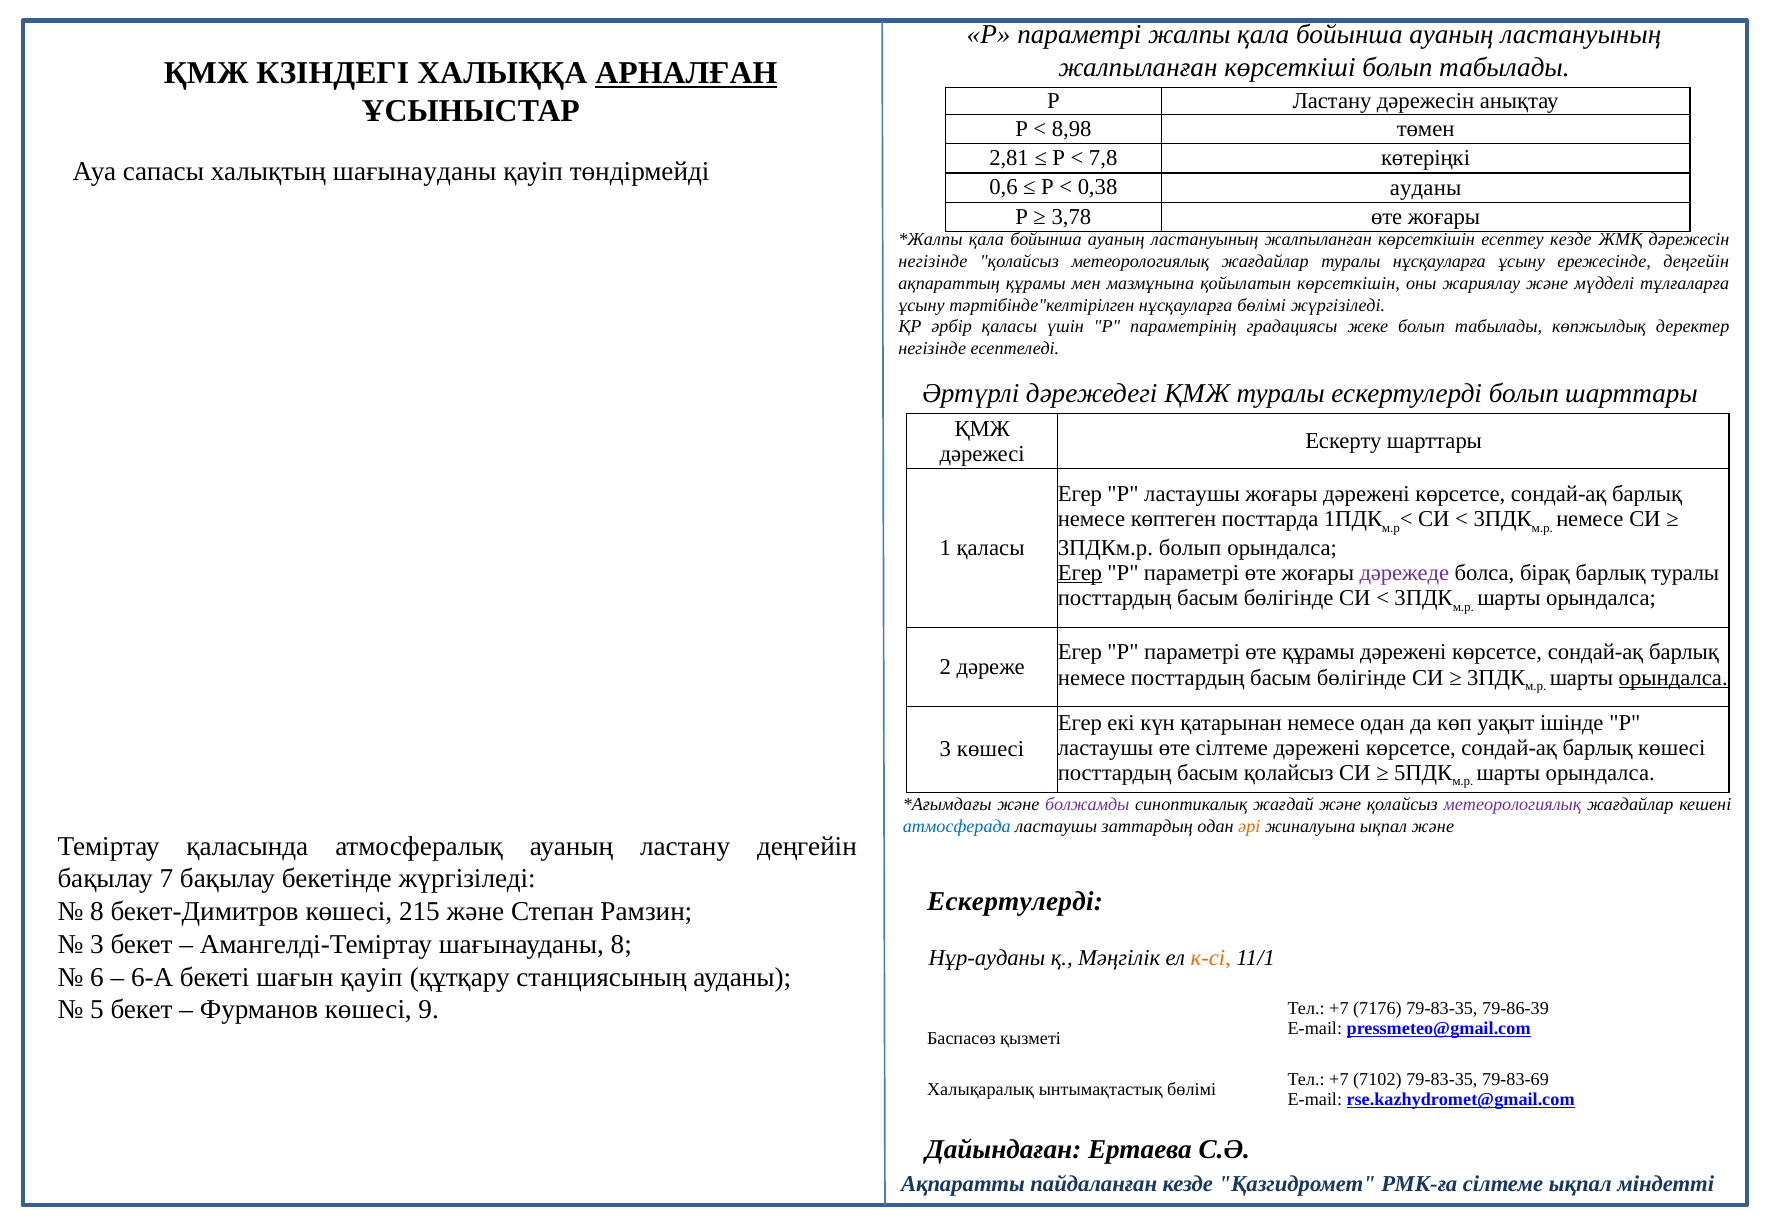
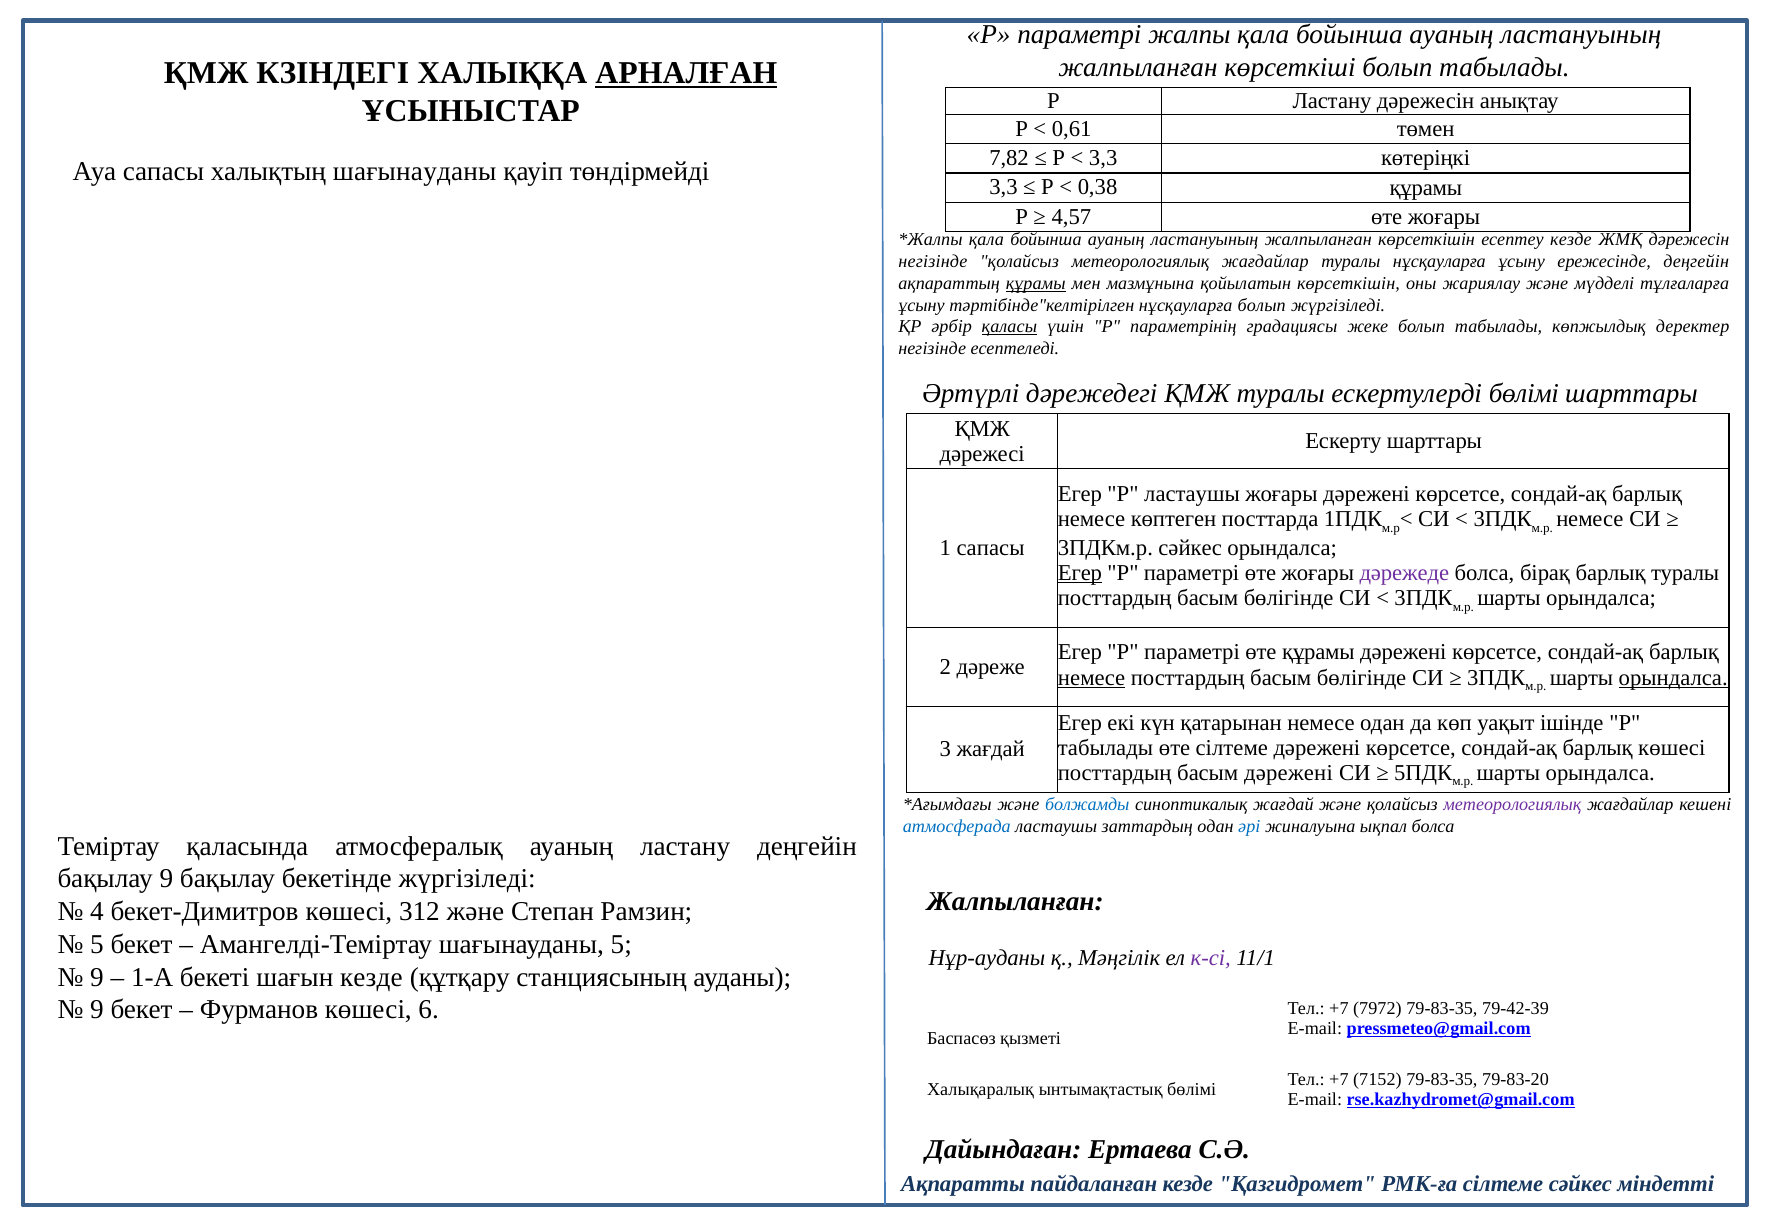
8,98: 8,98 -> 0,61
2,81: 2,81 -> 7,82
7,8 at (1103, 158): 7,8 -> 3,3
0,6 at (1003, 187): 0,6 -> 3,3
0,38 ауданы: ауданы -> құрамы
3,78: 3,78 -> 4,57
құрамы at (1036, 283) underline: none -> present
нұсқауларға бөлімі: бөлімі -> болып
қаласы at (1009, 327) underline: none -> present
ескертулерді болып: болып -> бөлімі
1 қаласы: қаласы -> сапасы
3ПДКм.р болып: болып -> сәйкес
немесе at (1091, 677) underline: none -> present
ластаушы at (1106, 747): ластаушы -> табылады
3 көшесі: көшесі -> жағдай
басым қолайсыз: қолайсыз -> дәрежені
болжамды colour: purple -> blue
әрі colour: orange -> blue
ықпал және: және -> болса
бақылау 7: 7 -> 9
Ескертулерді at (1015, 901): Ескертулерді -> Жалпыланған
8 at (97, 911): 8 -> 4
215: 215 -> 312
3 at (97, 944): 3 -> 5
шағынауданы 8: 8 -> 5
к-сі colour: orange -> purple
6 at (97, 977): 6 -> 9
6-А: 6-А -> 1-А
шағын қауіп: қауіп -> кезде
5 at (97, 1009): 5 -> 9
9: 9 -> 6
7176: 7176 -> 7972
79-86-39: 79-86-39 -> 79-42-39
7102: 7102 -> 7152
79-83-69: 79-83-69 -> 79-83-20
сілтеме ықпал: ықпал -> сәйкес
